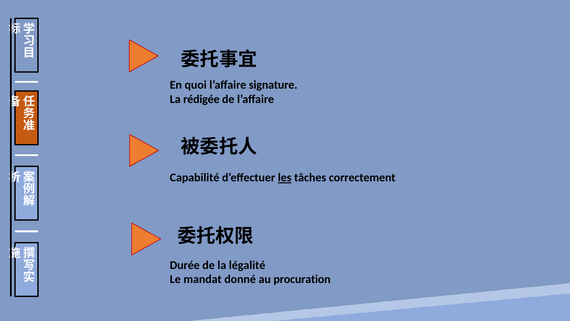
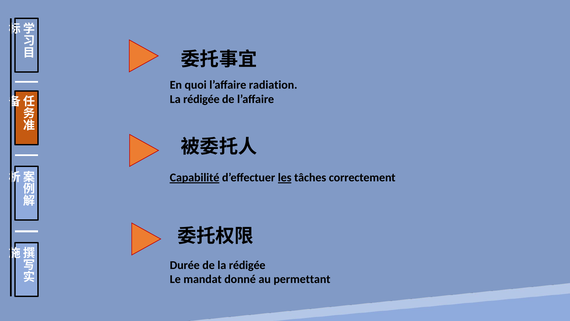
signature: signature -> radiation
Capabilité underline: none -> present
de la légalité: légalité -> rédigée
procuration: procuration -> permettant
